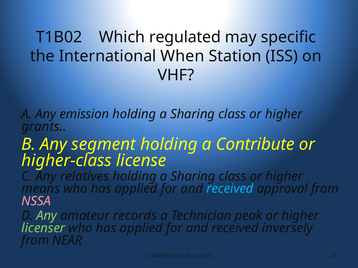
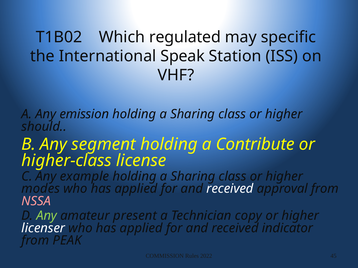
When: When -> Speak
grants: grants -> should
relatives: relatives -> example
means: means -> modes
received at (230, 189) colour: light blue -> white
records: records -> present
peak: peak -> copy
licenser colour: light green -> white
inversely: inversely -> indicator
NEAR: NEAR -> PEAK
